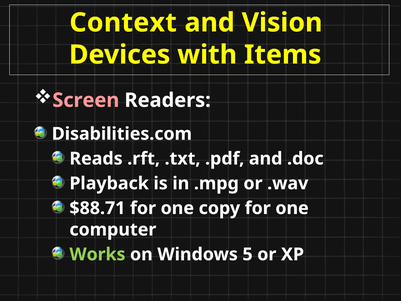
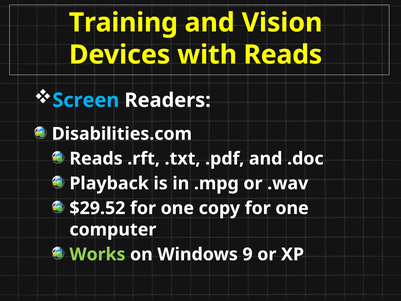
Context: Context -> Training
with Items: Items -> Reads
Screen colour: pink -> light blue
$88.71: $88.71 -> $29.52
5: 5 -> 9
